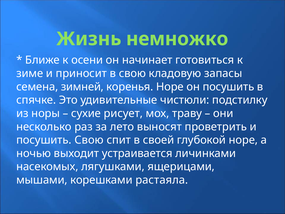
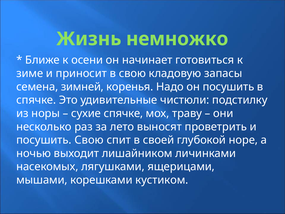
коренья Норе: Норе -> Надо
сухие рисует: рисует -> спячке
устраивается: устраивается -> лишайником
растаяла: растаяла -> кустиком
